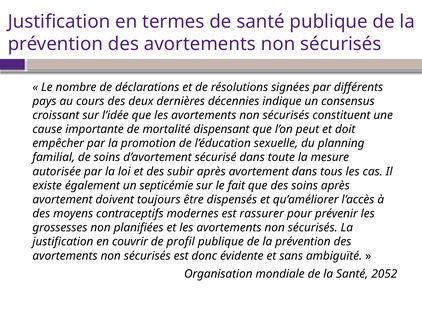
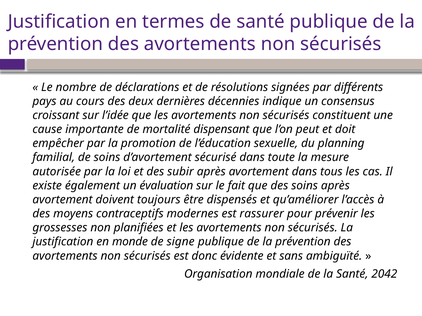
septicémie: septicémie -> évaluation
couvrir: couvrir -> monde
profil: profil -> signe
2052: 2052 -> 2042
